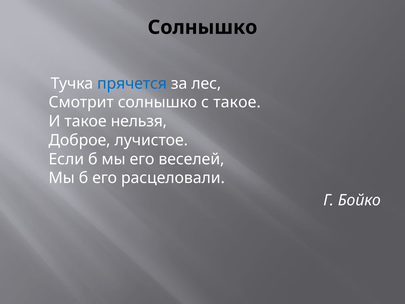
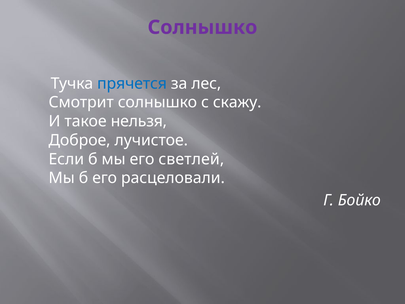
Солнышко at (202, 27) colour: black -> purple
с такое: такое -> скажу
веселей: веселей -> светлей
